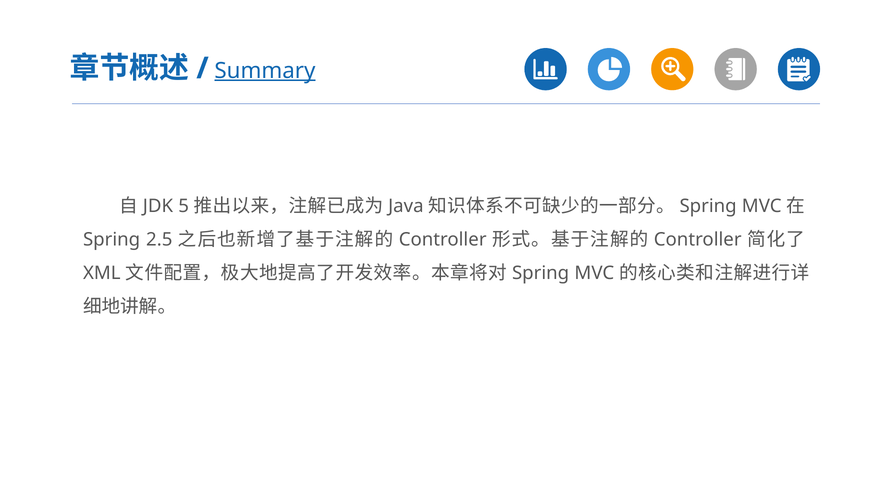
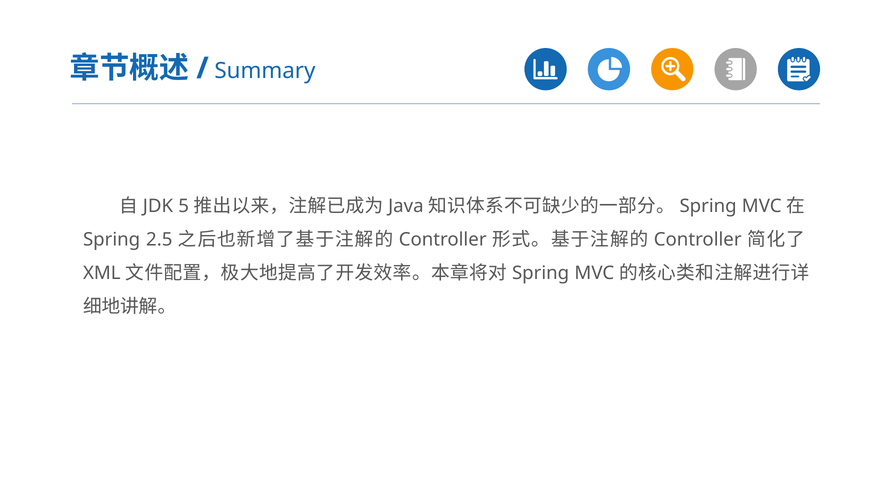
Summary underline: present -> none
